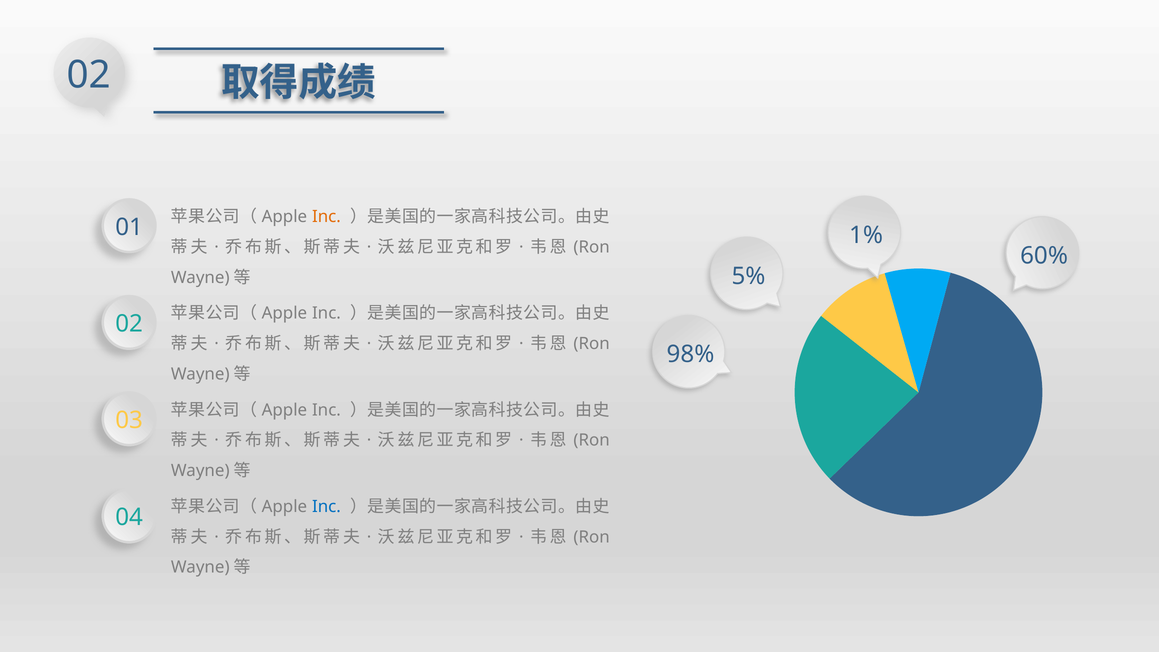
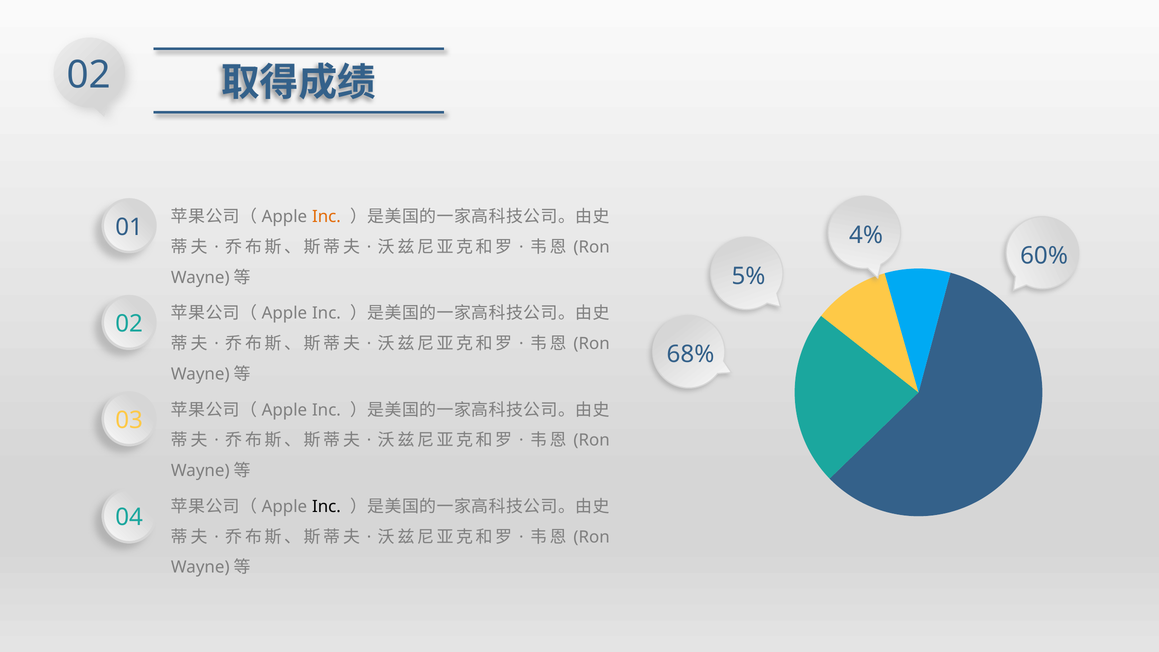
1%: 1% -> 4%
98%: 98% -> 68%
Inc at (326, 506) colour: blue -> black
